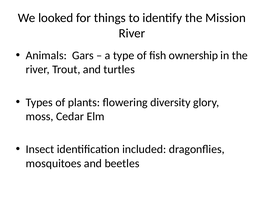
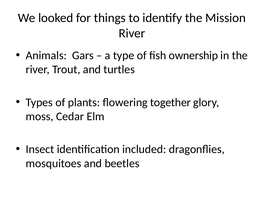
diversity: diversity -> together
